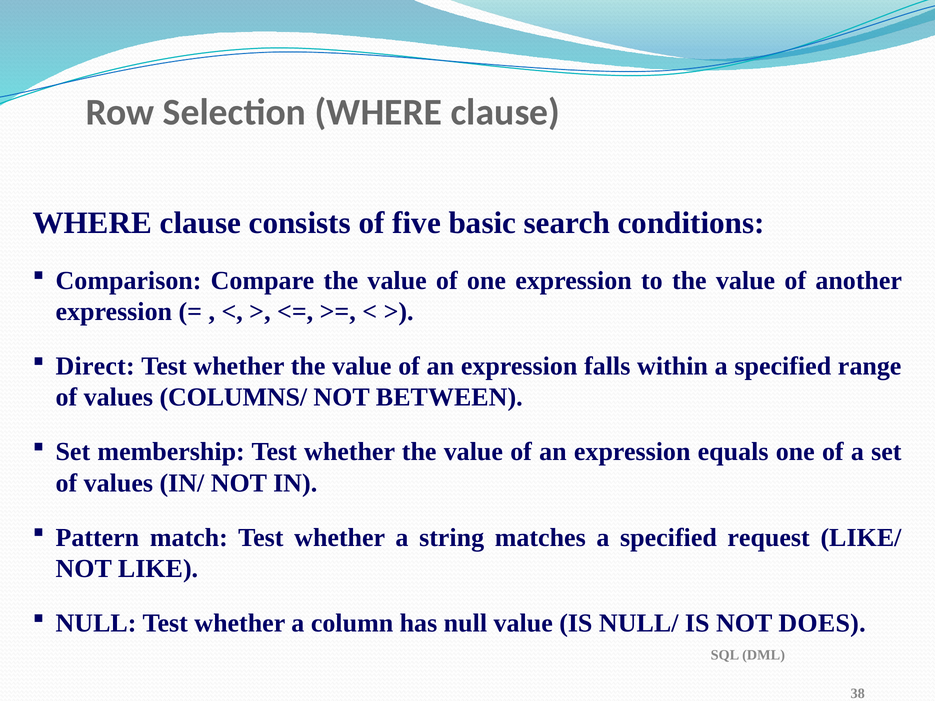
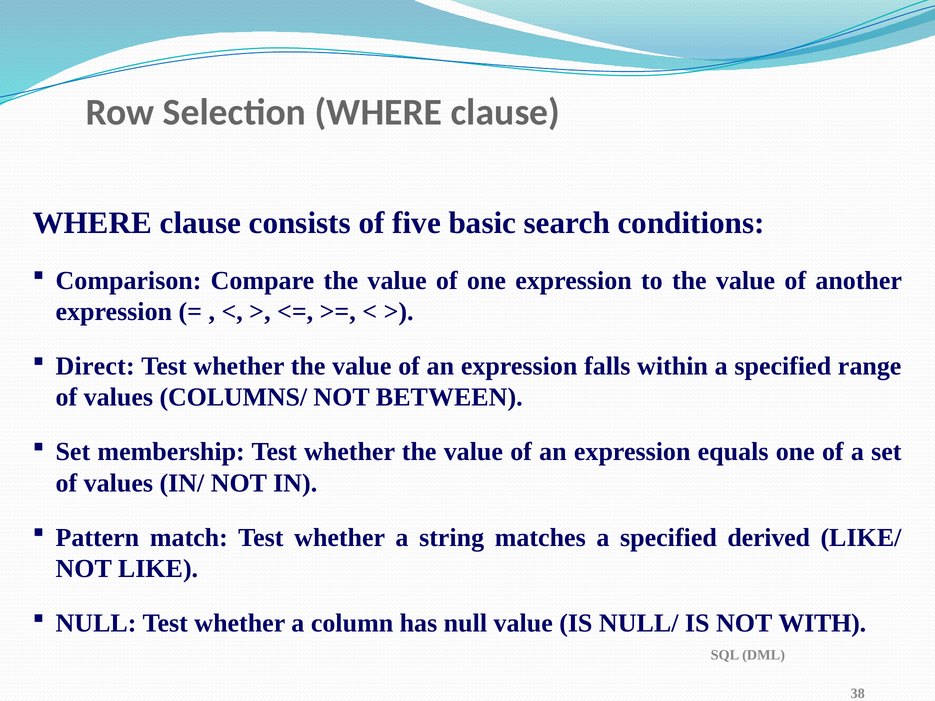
request: request -> derived
DOES: DOES -> WITH
